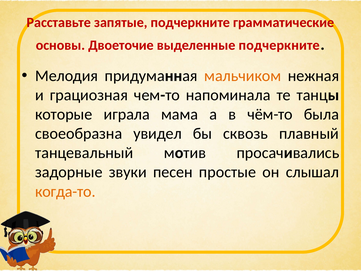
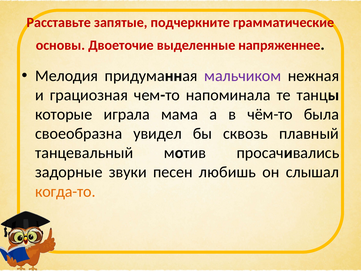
выделенные подчеркните: подчеркните -> напряженнее
мальчиком colour: orange -> purple
простые: простые -> любишь
